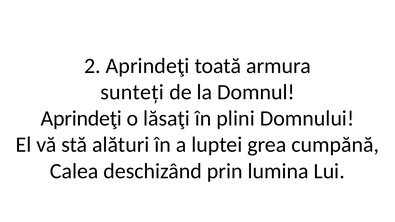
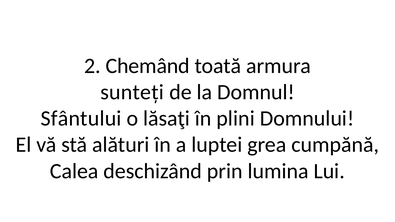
2 Aprindeţi: Aprindeţi -> Chemând
Aprindeţi at (81, 119): Aprindeţi -> Sfântului
